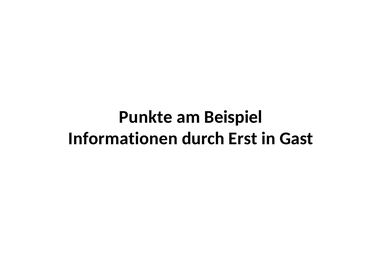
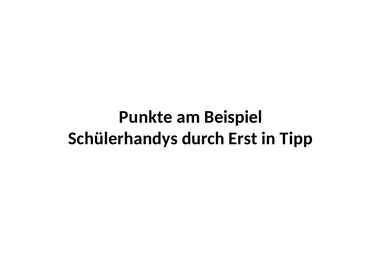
Informationen: Informationen -> Schülerhandys
Gast: Gast -> Tipp
